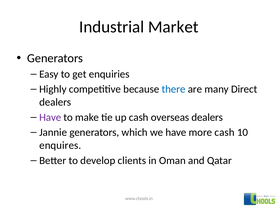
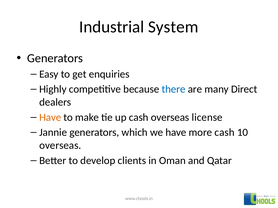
Market: Market -> System
Have at (50, 118) colour: purple -> orange
overseas dealers: dealers -> license
enquires at (60, 146): enquires -> overseas
